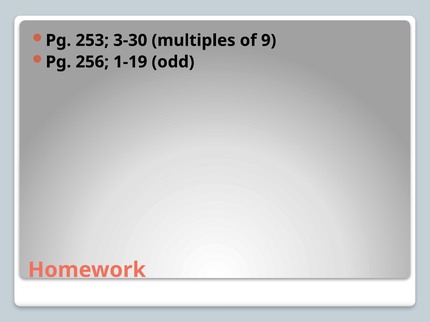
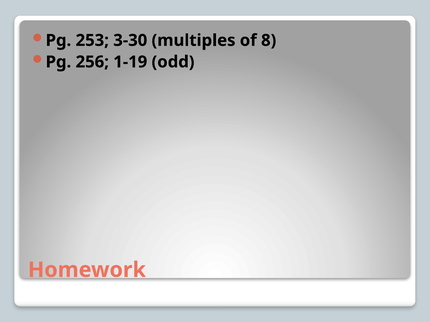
9: 9 -> 8
